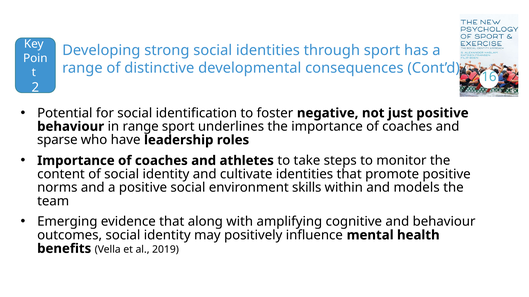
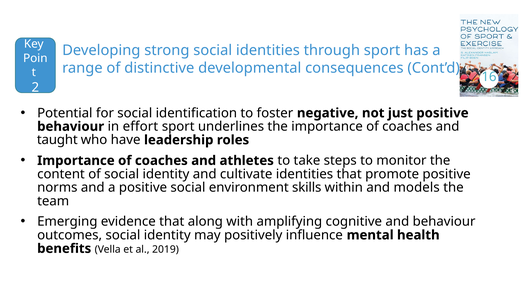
in range: range -> effort
sparse: sparse -> taught
